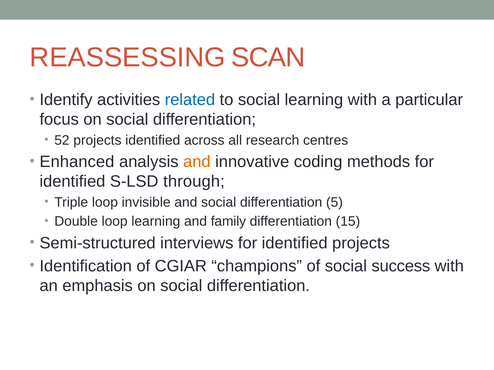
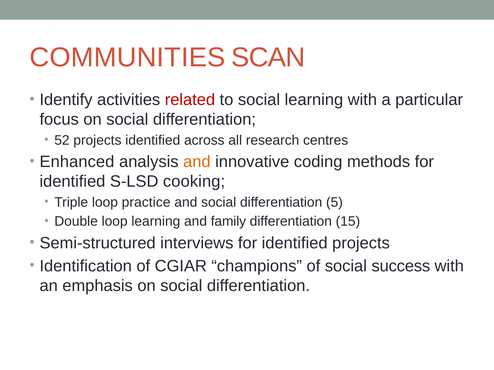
REASSESSING: REASSESSING -> COMMUNITIES
related colour: blue -> red
through: through -> cooking
invisible: invisible -> practice
